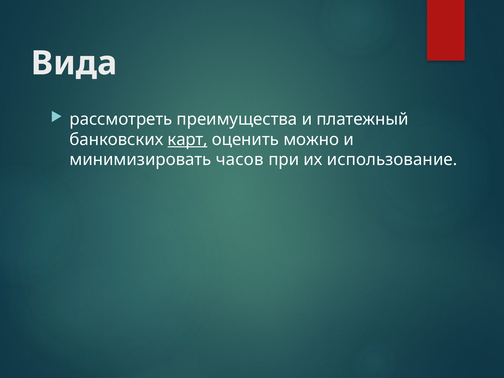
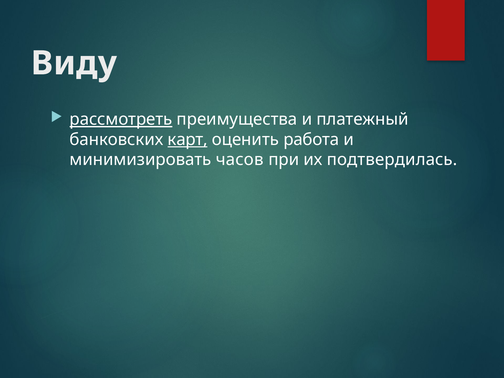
Вида: Вида -> Виду
рассмотреть underline: none -> present
можно: можно -> работа
использование: использование -> подтвердилась
